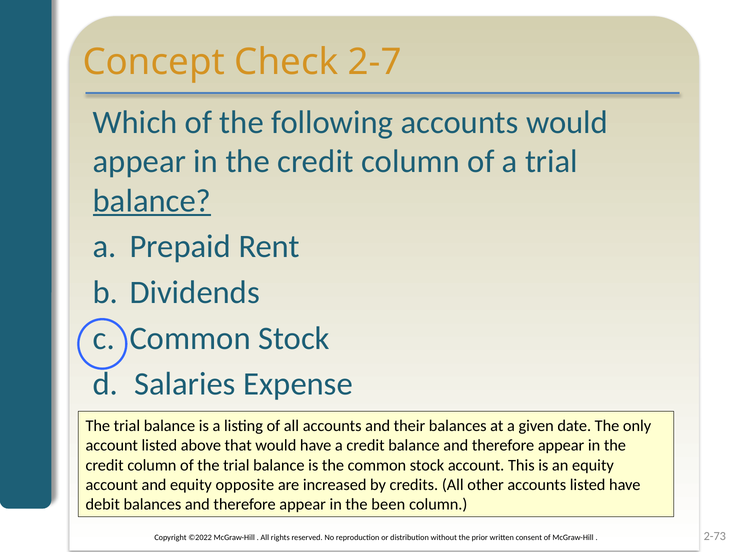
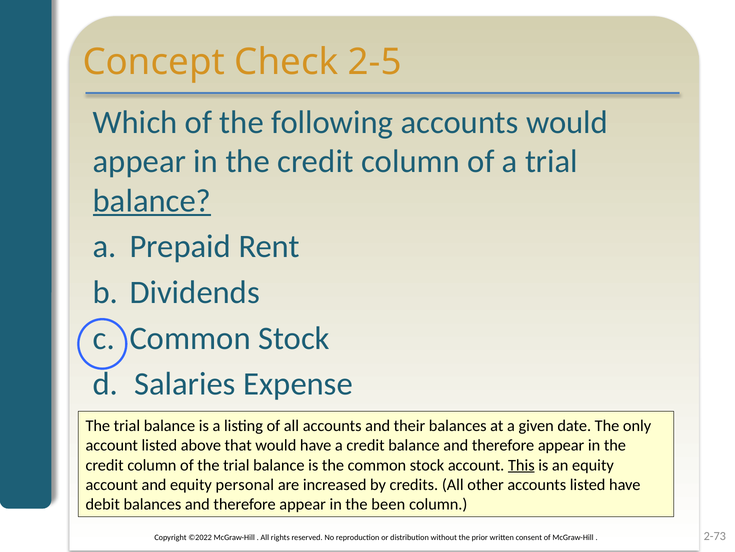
2-7: 2-7 -> 2-5
This underline: none -> present
opposite: opposite -> personal
